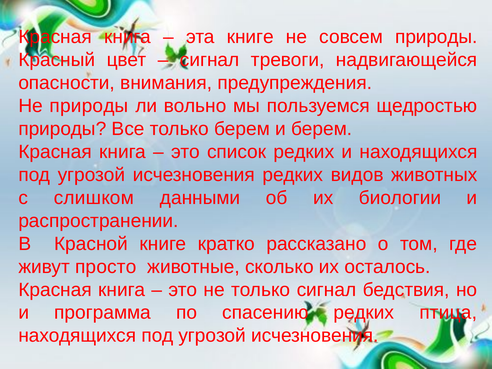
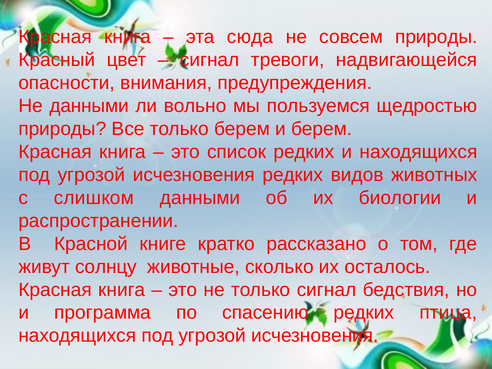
эта книге: книге -> сюда
Не природы: природы -> данными
просто: просто -> солнцу
